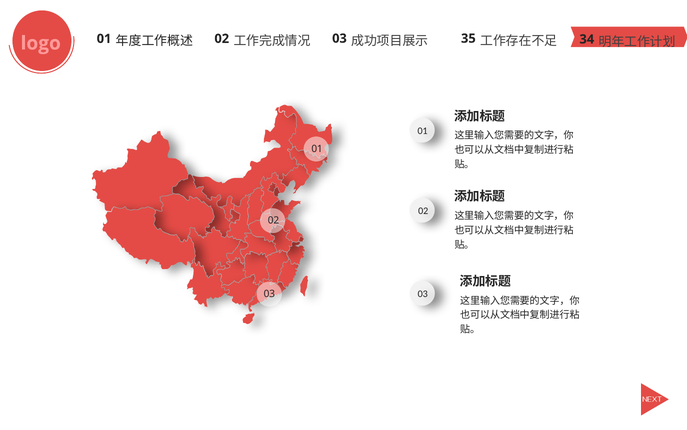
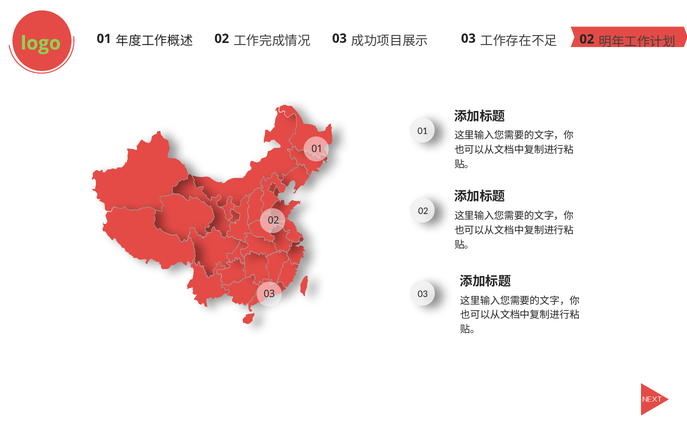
logo colour: pink -> light green
35 at (468, 38): 35 -> 03
34 at (587, 39): 34 -> 02
